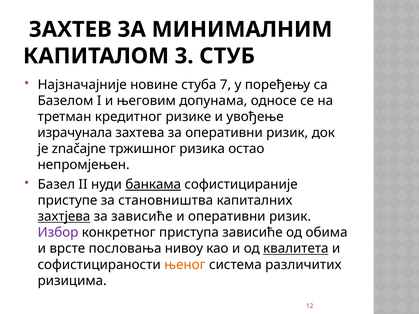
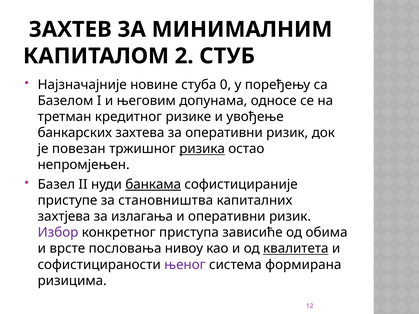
3: 3 -> 2
7: 7 -> 0
израчунала: израчунала -> банкарских
značajne: značajne -> повезан
ризика underline: none -> present
захтјева underline: present -> none
за зависиће: зависиће -> излагања
њеног colour: orange -> purple
различитих: различитих -> формирана
